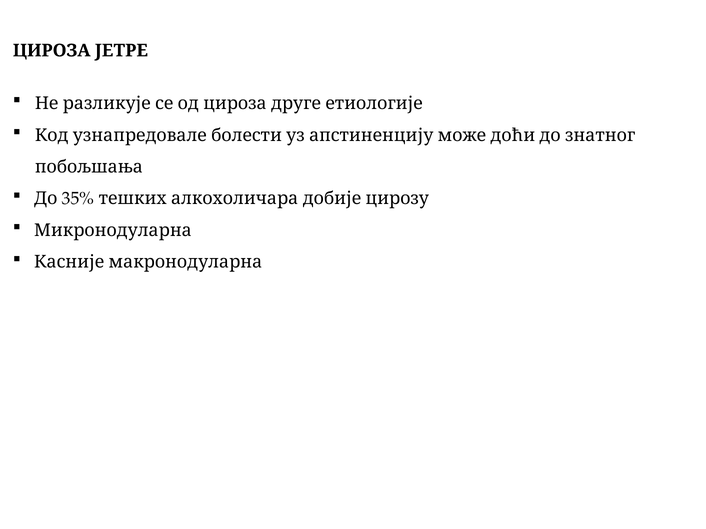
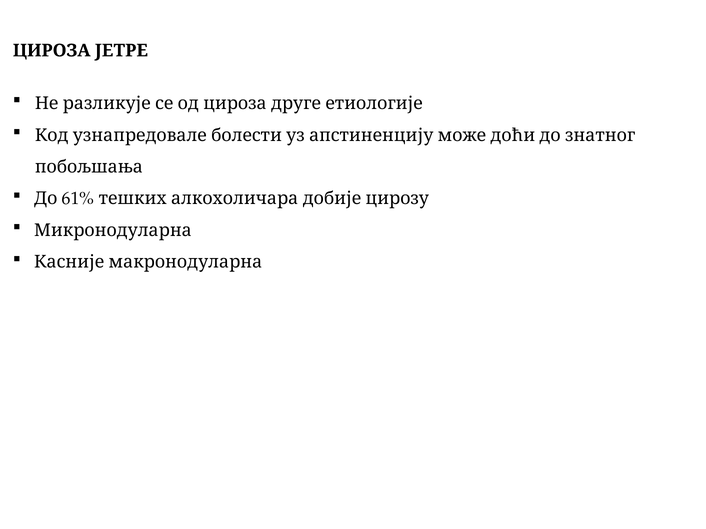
35%: 35% -> 61%
